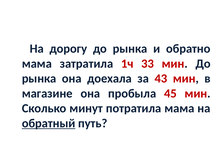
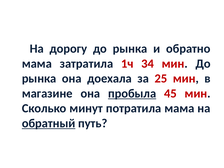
33: 33 -> 34
43: 43 -> 25
пробыла underline: none -> present
